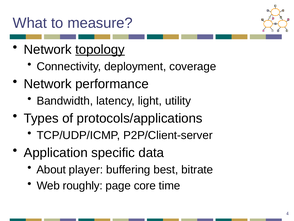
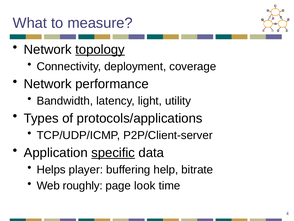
specific underline: none -> present
About: About -> Helps
best: best -> help
core: core -> look
